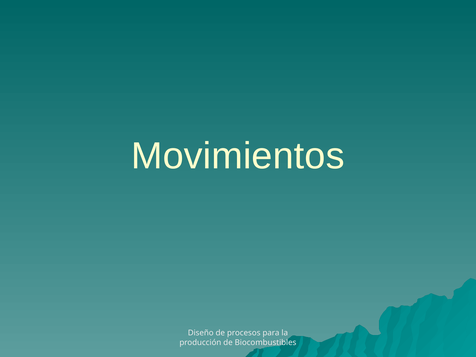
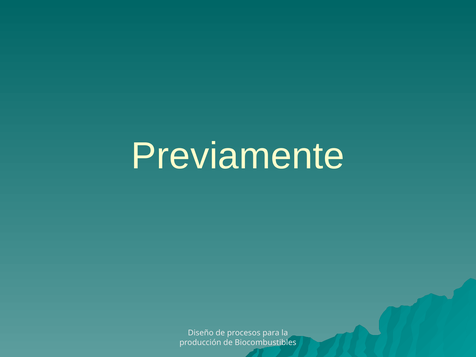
Movimientos: Movimientos -> Previamente
